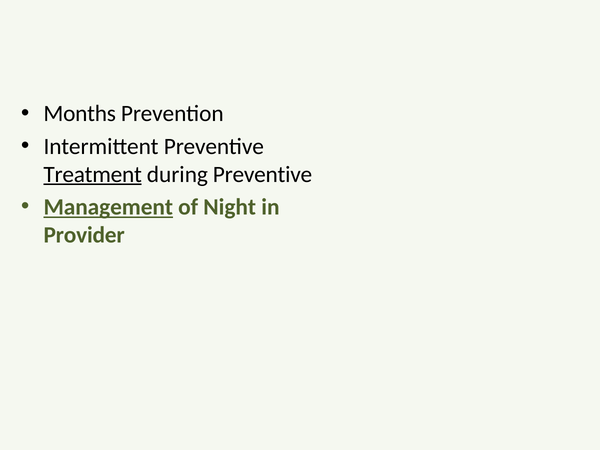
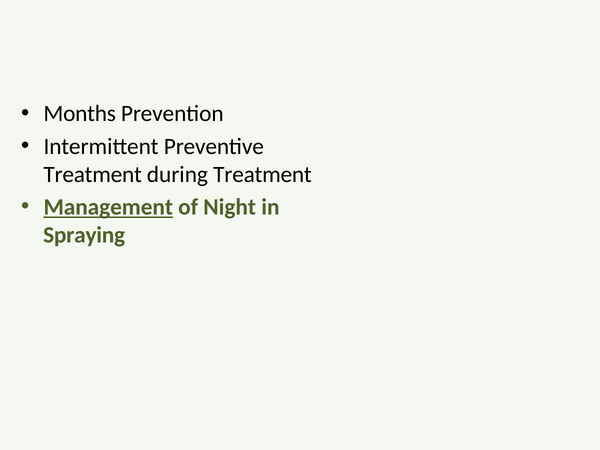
Treatment at (93, 174) underline: present -> none
during Preventive: Preventive -> Treatment
Provider: Provider -> Spraying
